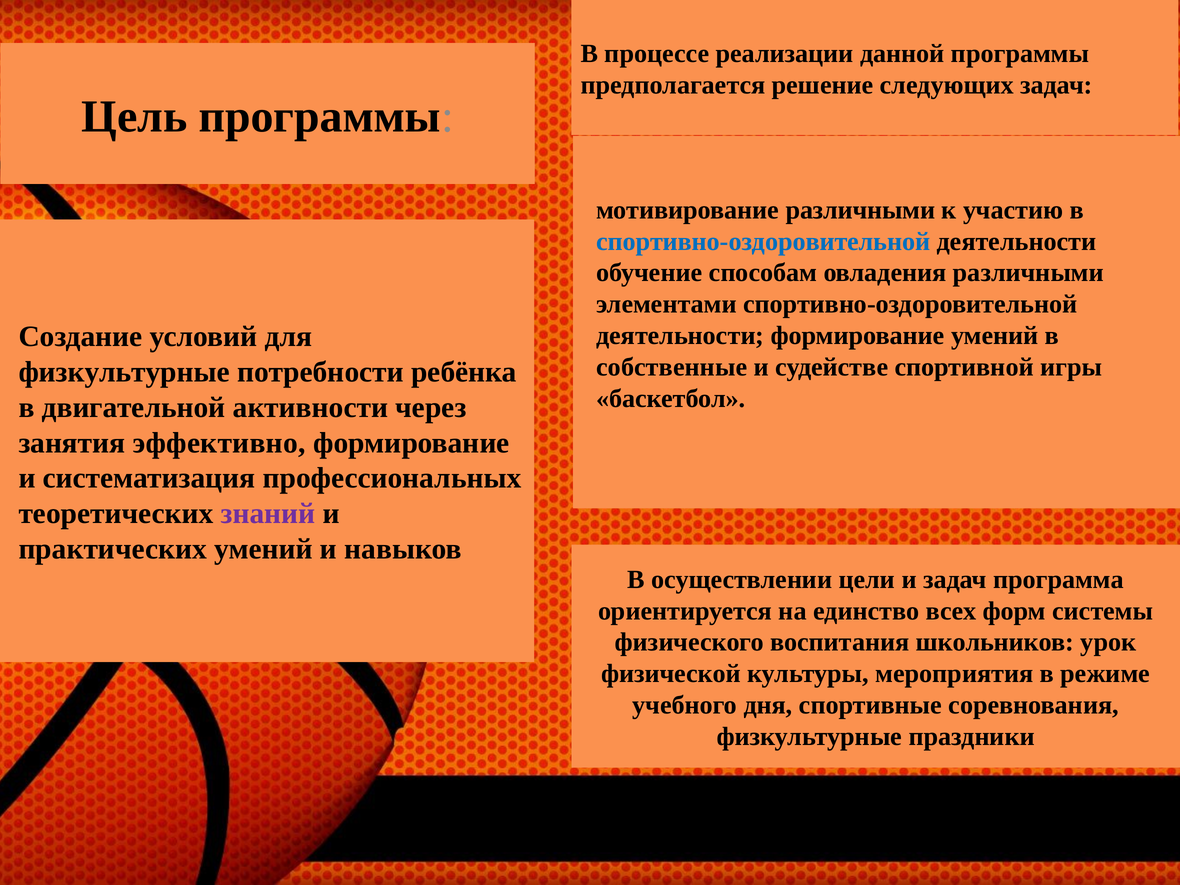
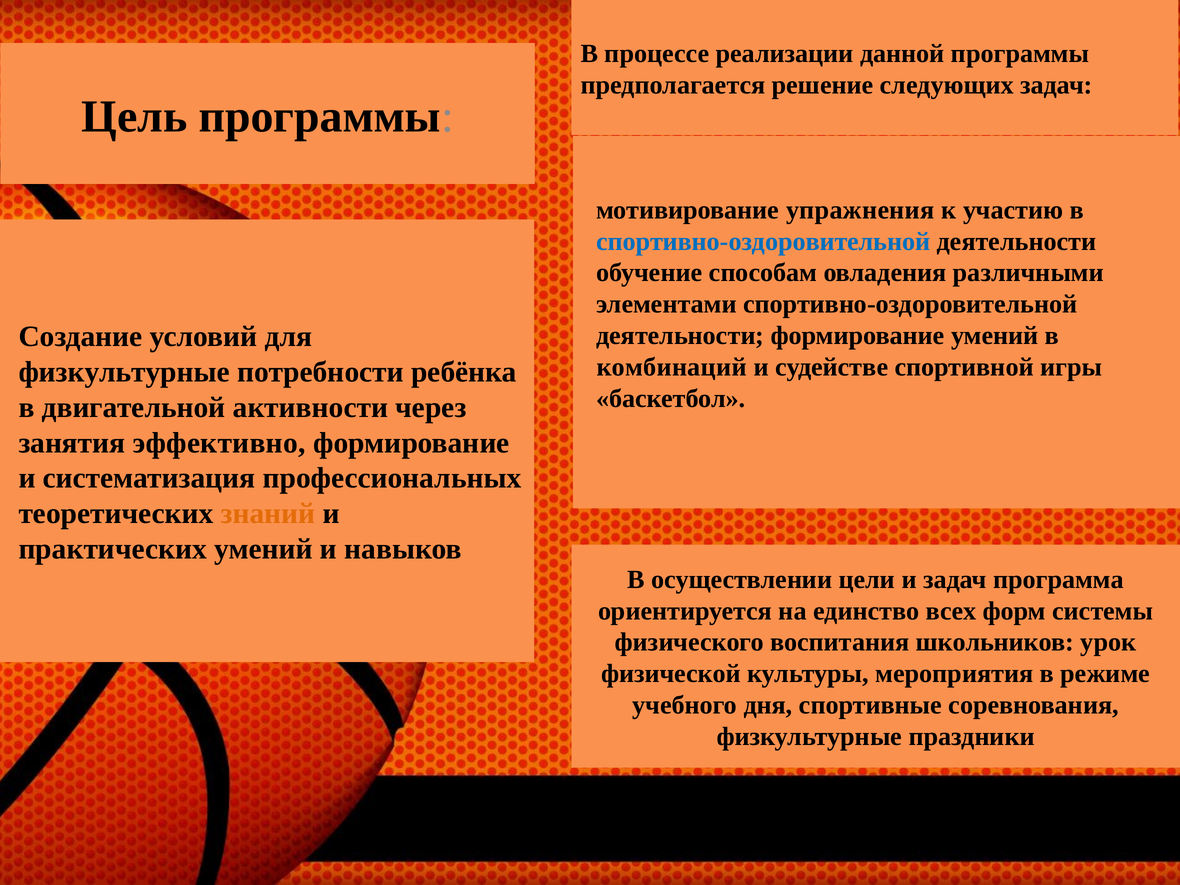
мотивирование различными: различными -> упражнения
собственные: собственные -> комбинаций
знаний colour: purple -> orange
